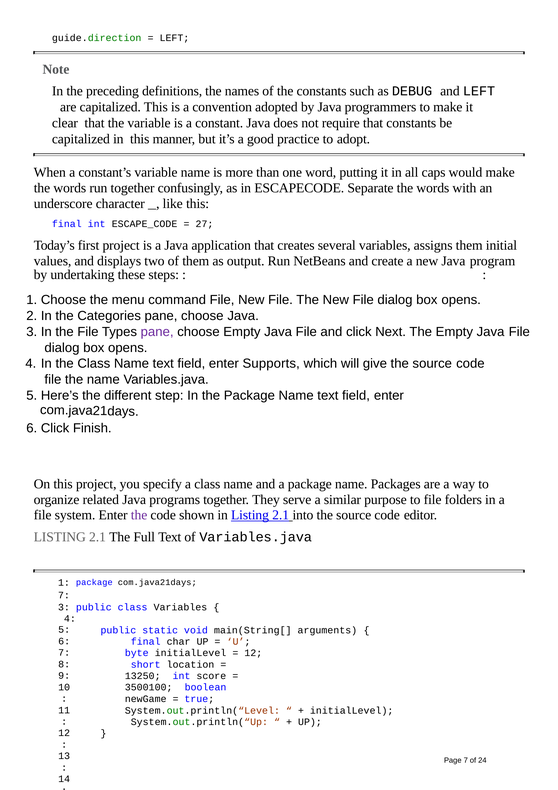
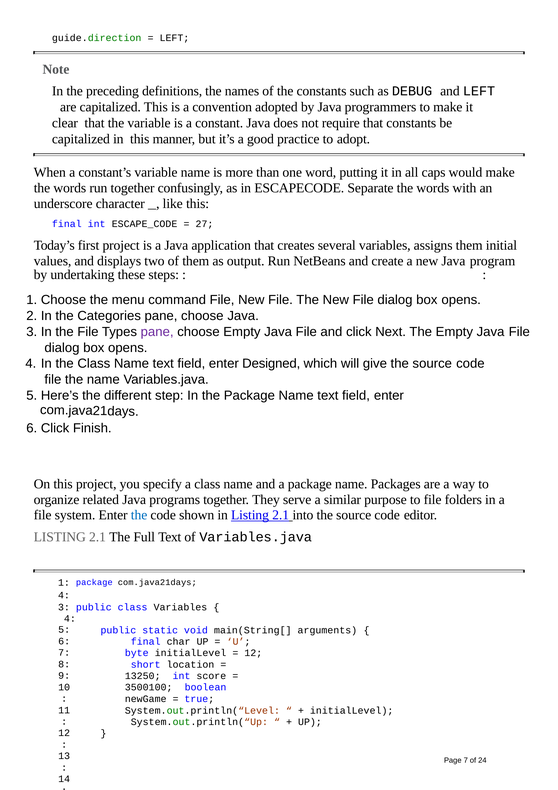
Supports: Supports -> Designed
the at (139, 515) colour: purple -> blue
7 at (64, 595): 7 -> 4
